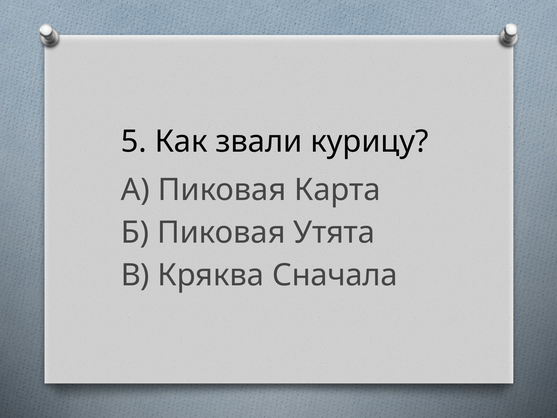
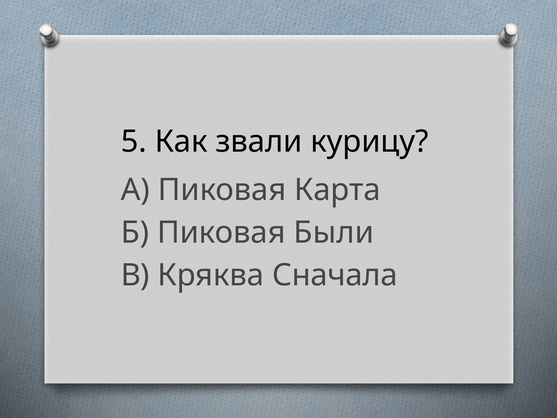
Утята: Утята -> Были
